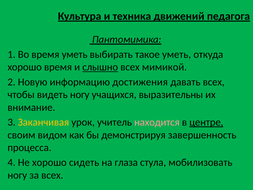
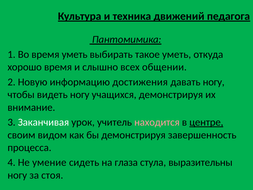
слышно underline: present -> none
мимикой: мимикой -> общении
давать всех: всех -> ногу
учащихся выразительны: выразительны -> демонстрируя
Заканчивая colour: yellow -> white
Не хорошо: хорошо -> умение
мобилизовать: мобилизовать -> выразительны
за всех: всех -> стоя
